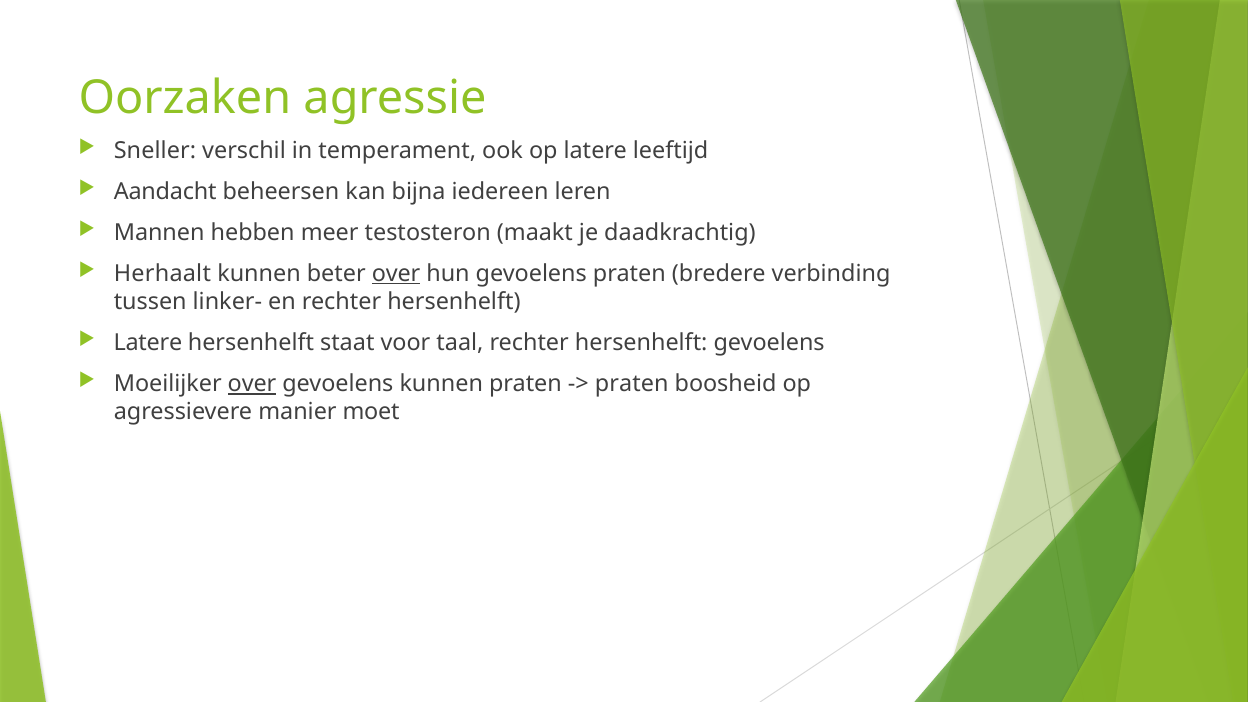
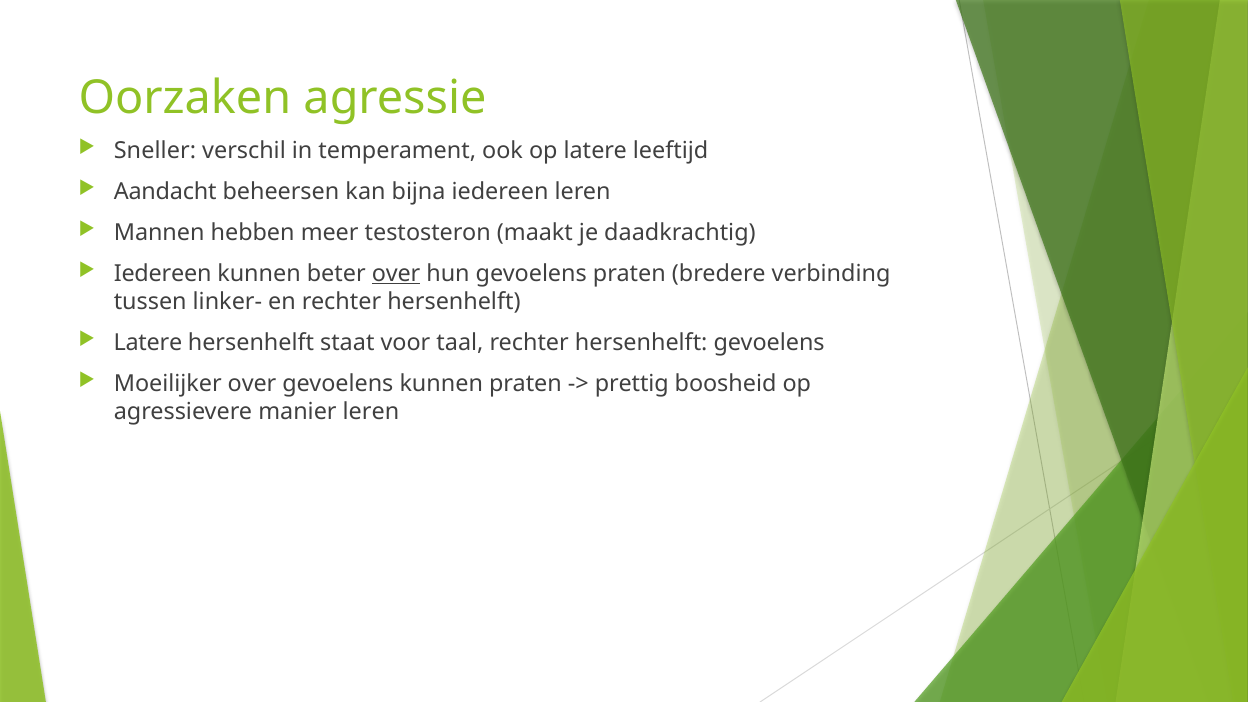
Herhaalt at (162, 274): Herhaalt -> Iedereen
over at (252, 384) underline: present -> none
praten at (632, 384): praten -> prettig
manier moet: moet -> leren
